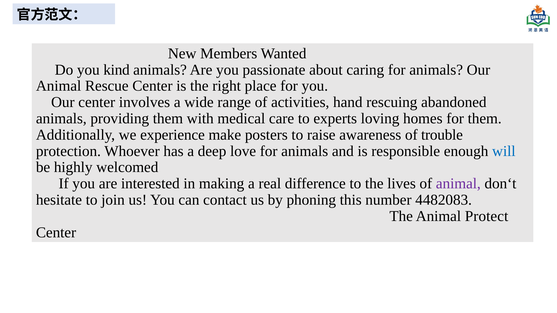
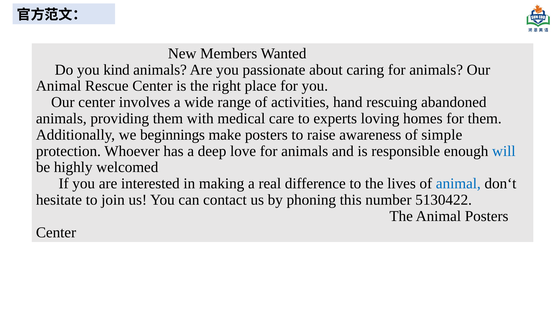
experience: experience -> beginnings
trouble: trouble -> simple
animal at (458, 184) colour: purple -> blue
4482083: 4482083 -> 5130422
Animal Protect: Protect -> Posters
